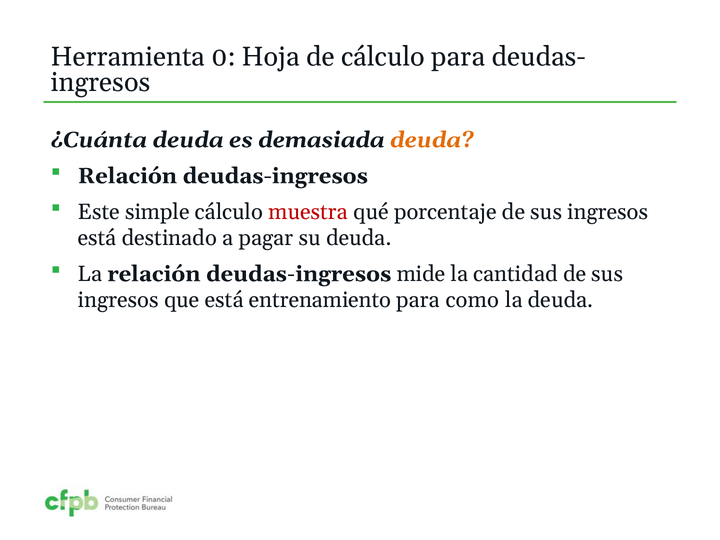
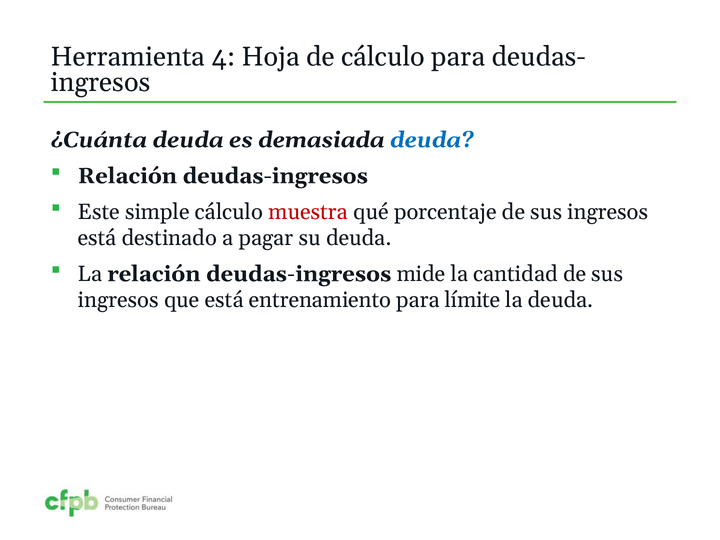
0: 0 -> 4
deuda at (431, 140) colour: orange -> blue
como: como -> límite
